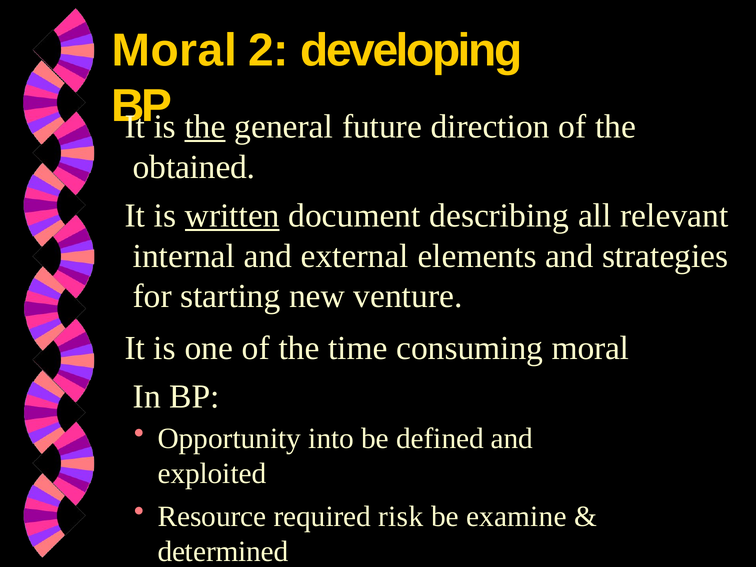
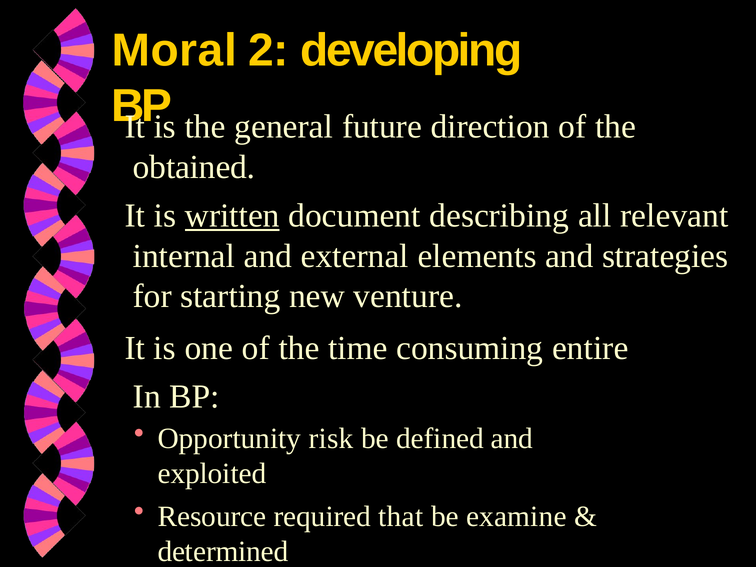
the at (205, 127) underline: present -> none
consuming moral: moral -> entire
into: into -> risk
risk: risk -> that
